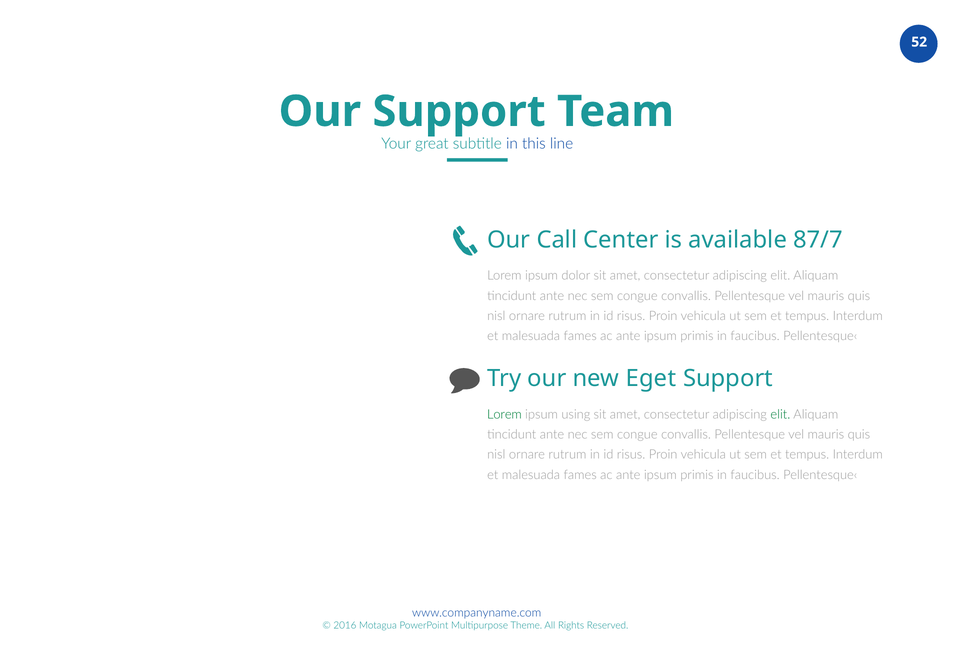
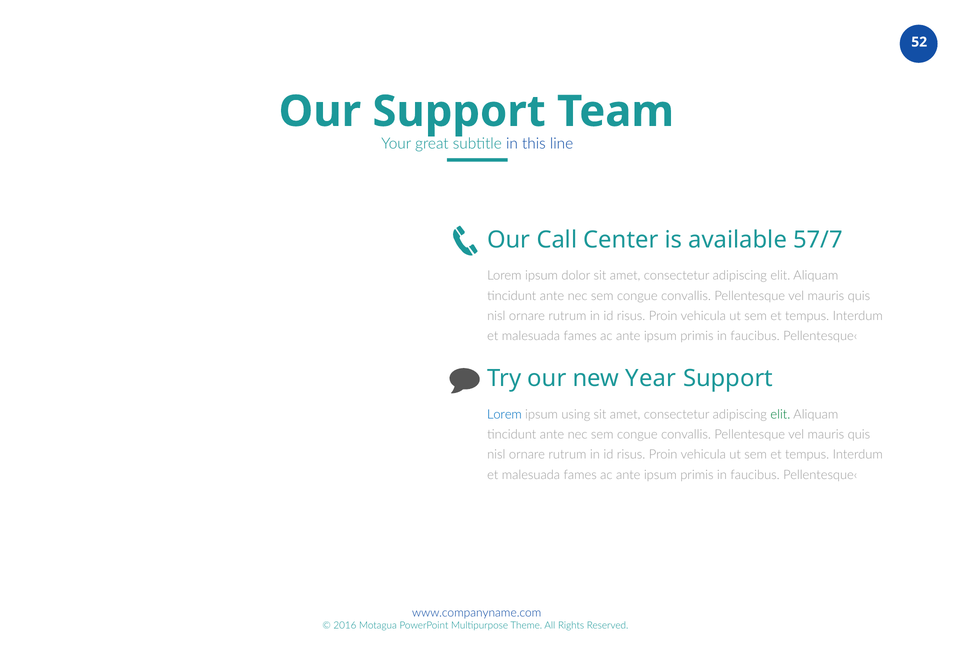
87/7: 87/7 -> 57/7
Eget: Eget -> Year
Lorem at (504, 415) colour: green -> blue
